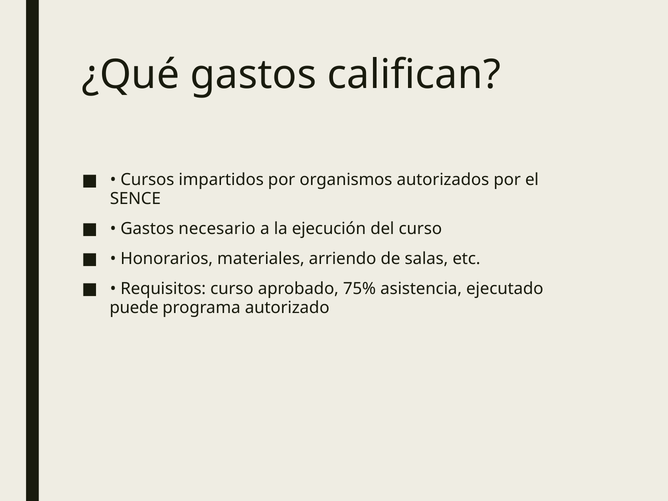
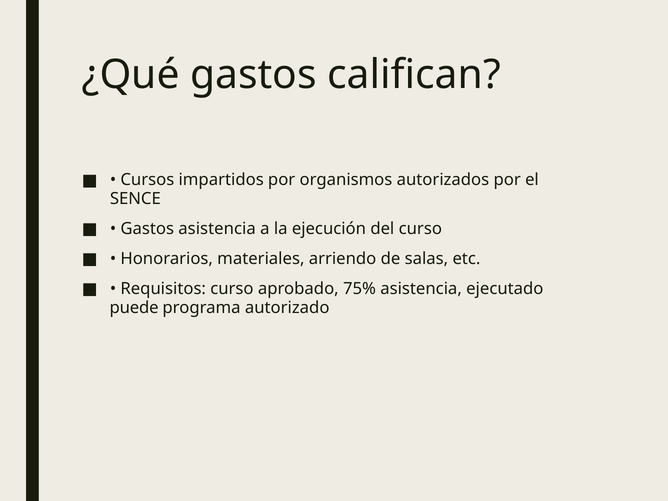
Gastos necesario: necesario -> asistencia
